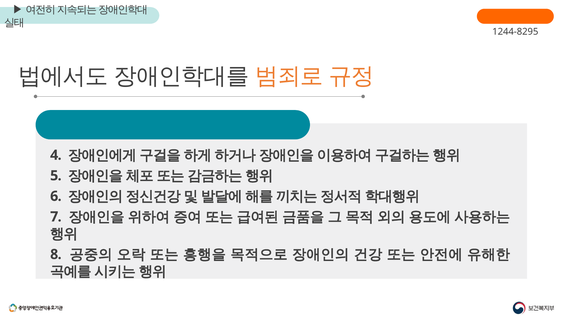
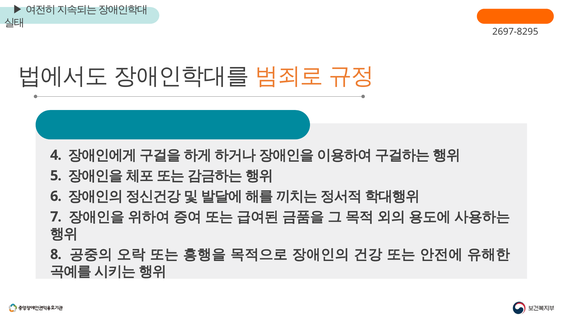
1244-8295: 1244-8295 -> 2697-8295
